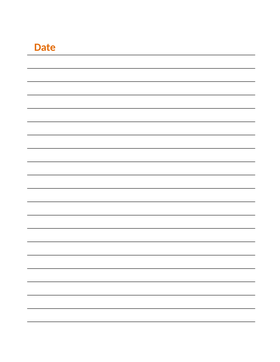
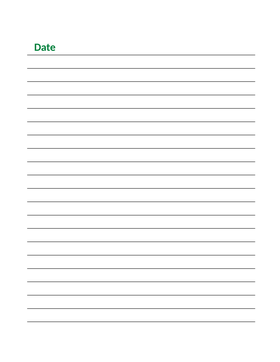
Date colour: orange -> green
